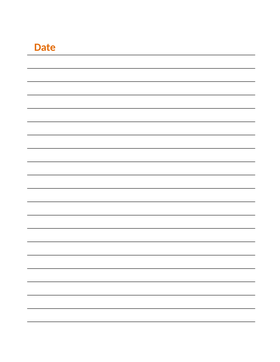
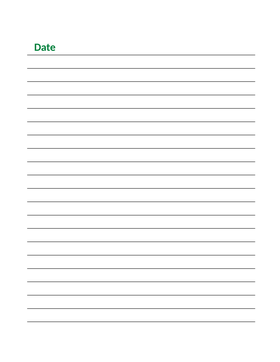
Date colour: orange -> green
